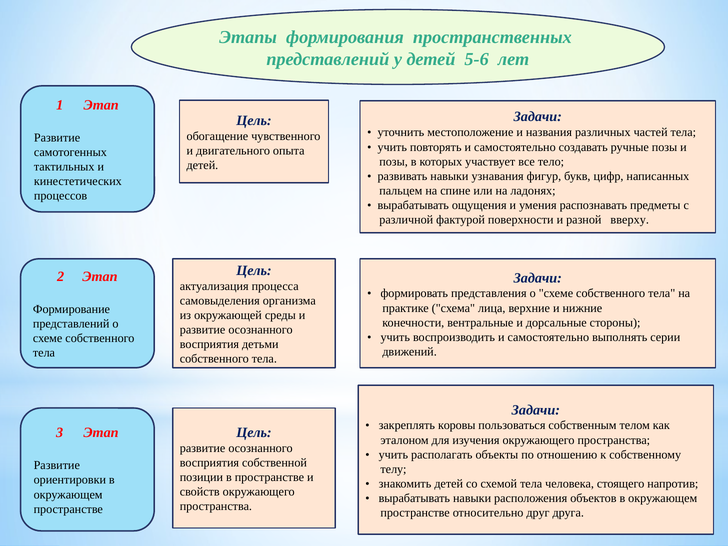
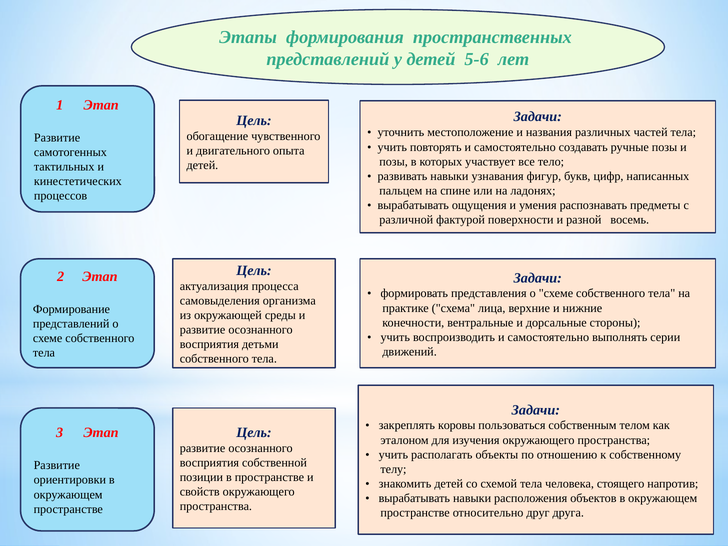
вверху: вверху -> восемь
